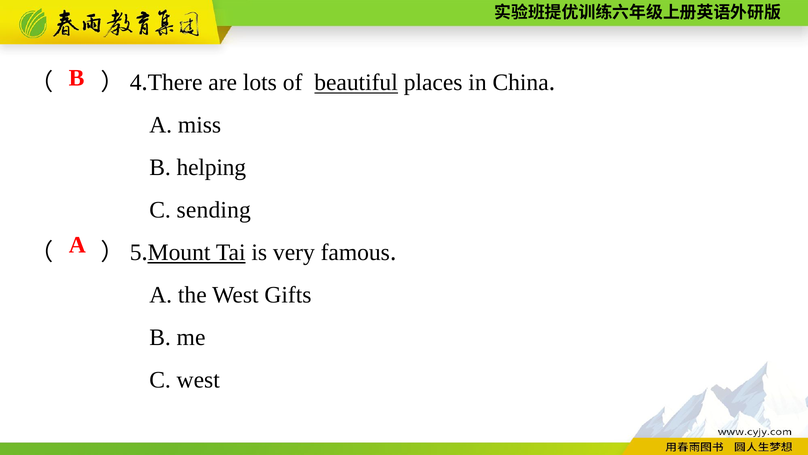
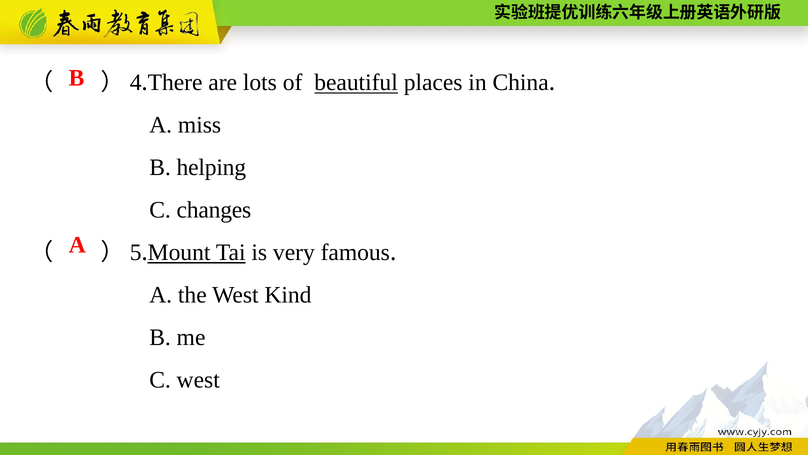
sending: sending -> changes
Gifts: Gifts -> Kind
